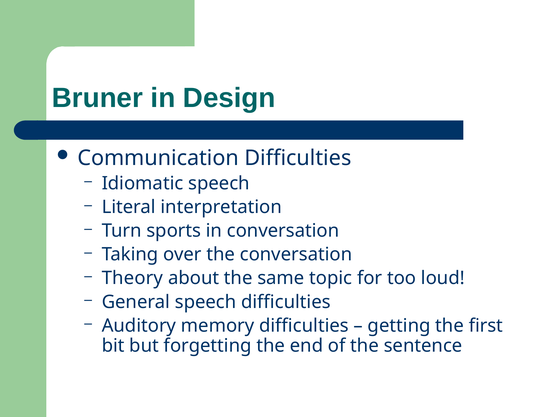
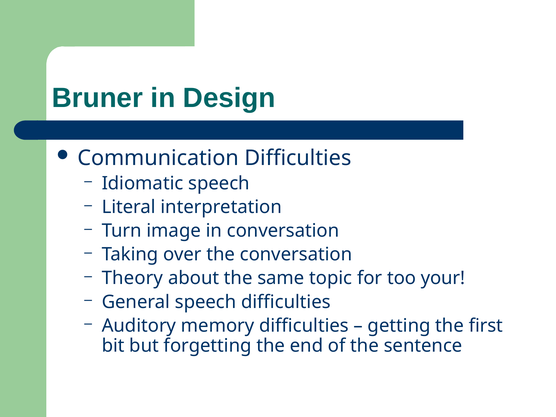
sports: sports -> image
loud: loud -> your
